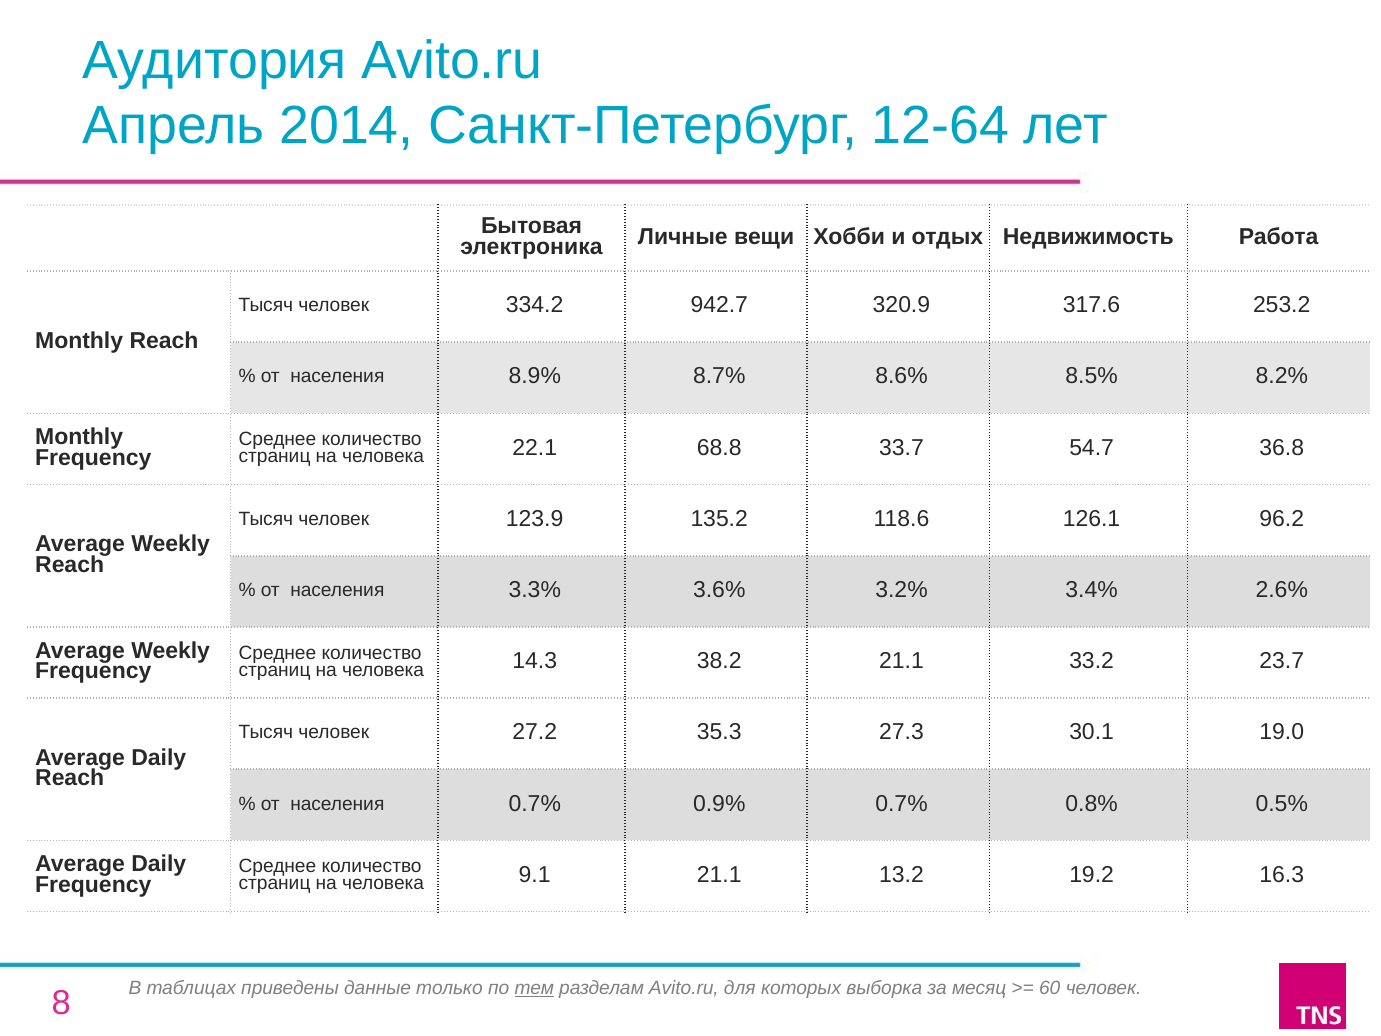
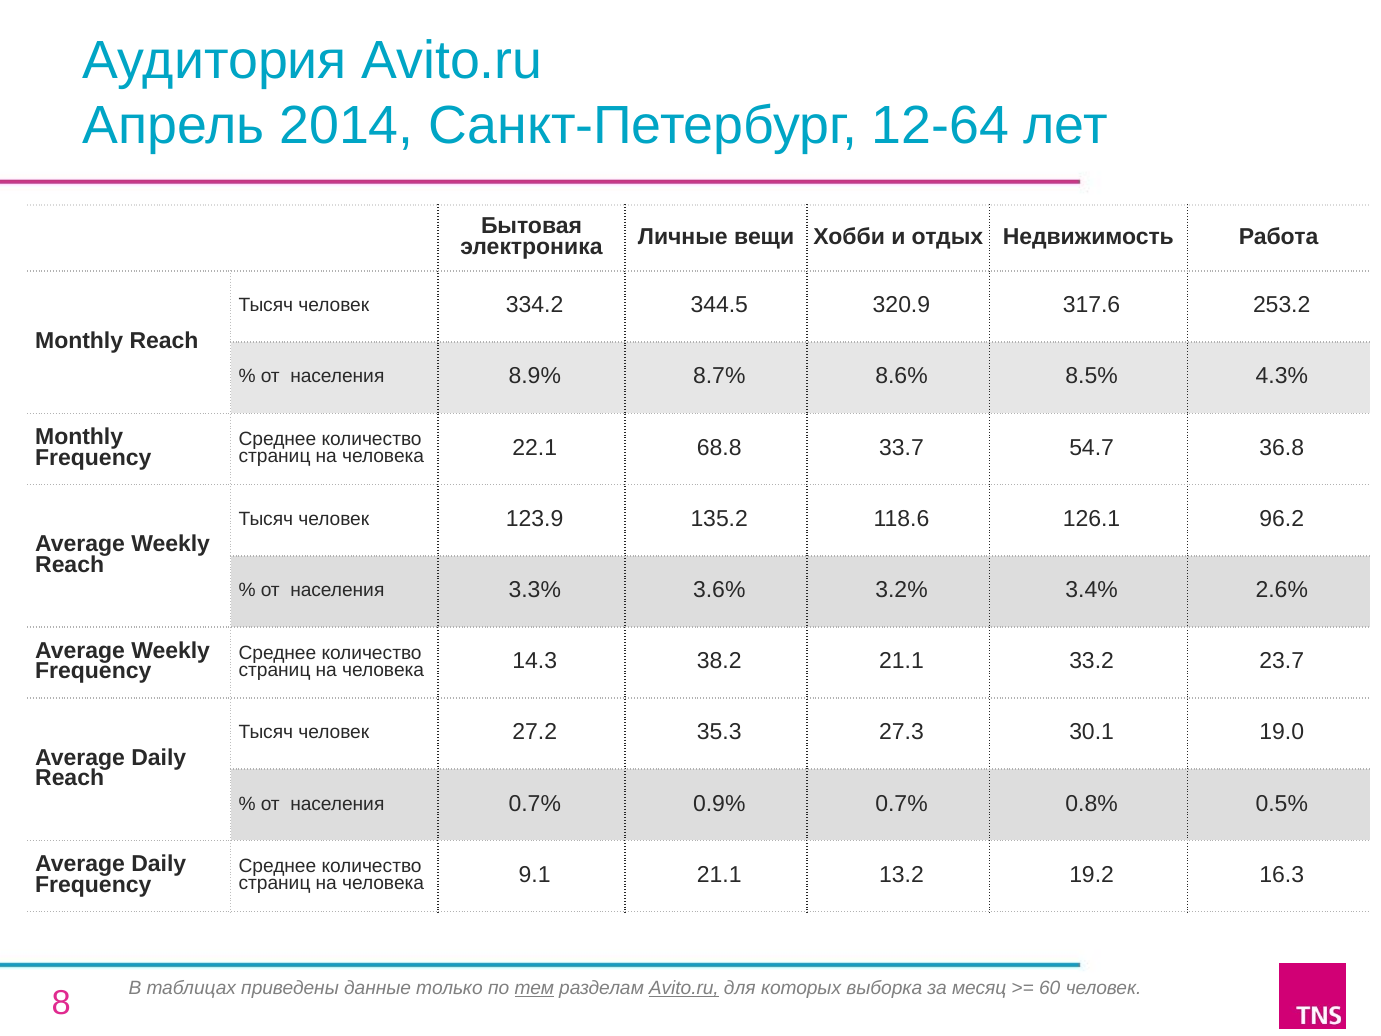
942.7: 942.7 -> 344.5
8.2%: 8.2% -> 4.3%
Avito.ru at (684, 988) underline: none -> present
